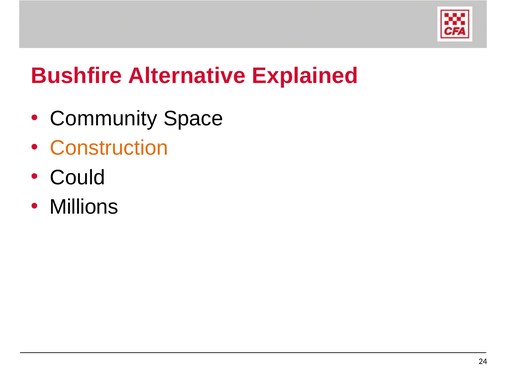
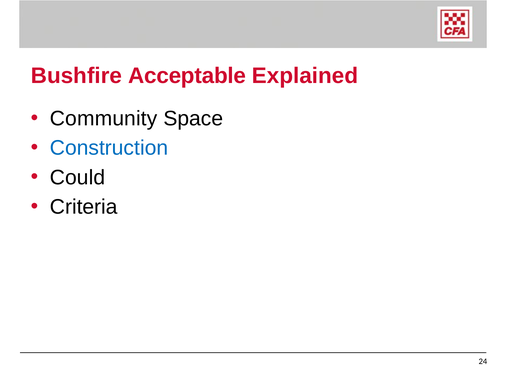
Alternative: Alternative -> Acceptable
Construction colour: orange -> blue
Millions: Millions -> Criteria
